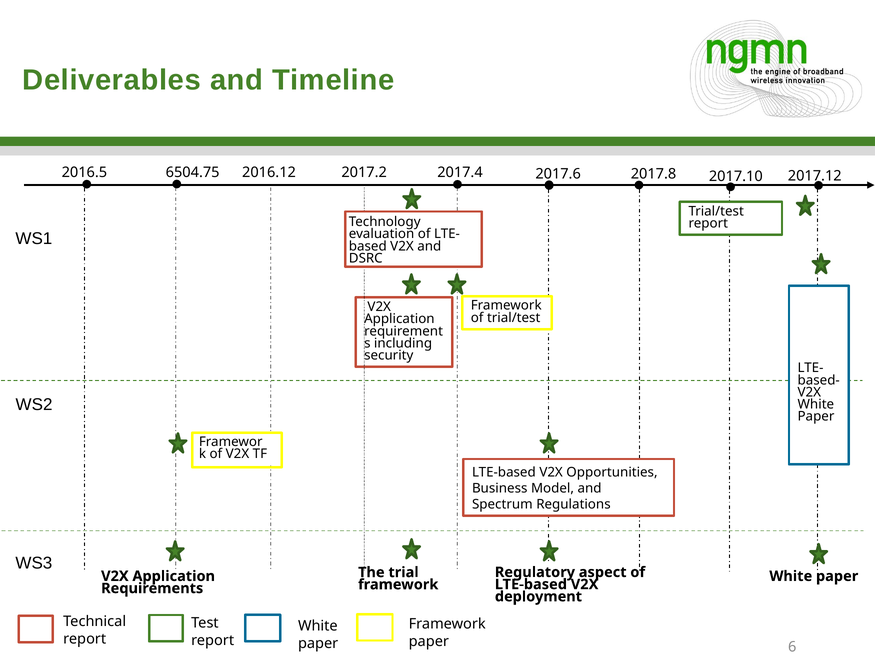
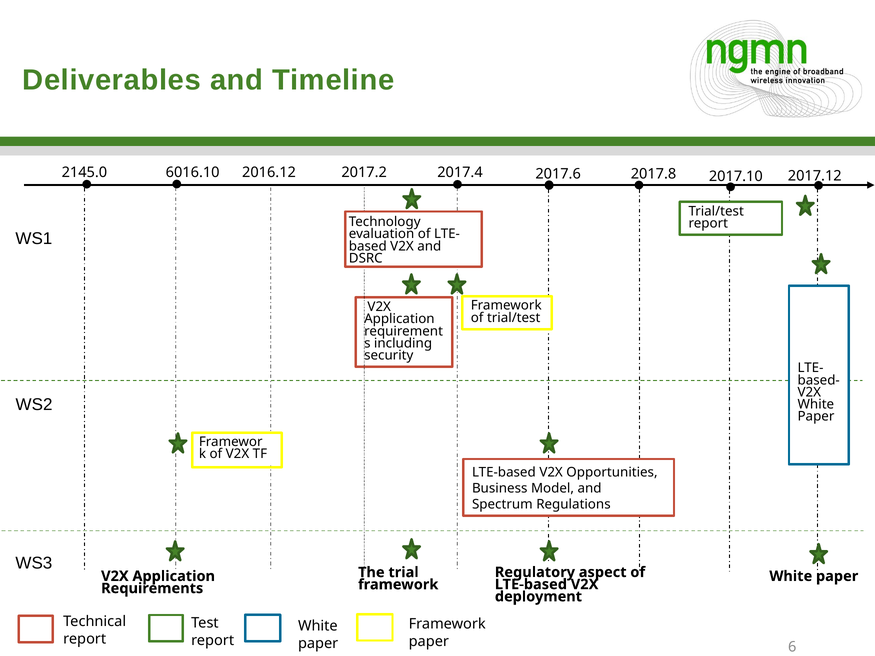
6504.75: 6504.75 -> 6016.10
2016.5: 2016.5 -> 2145.0
